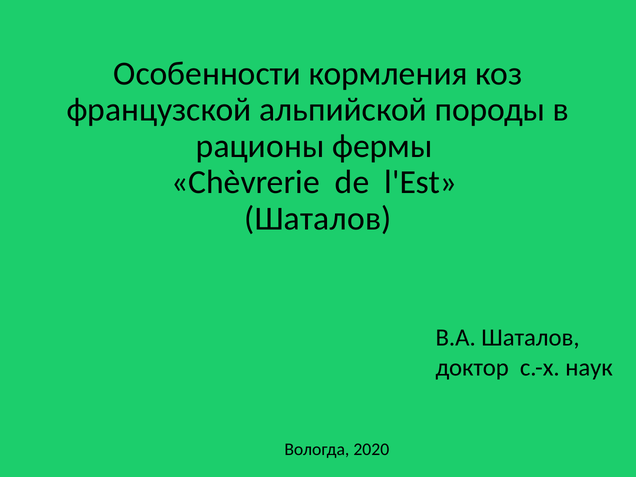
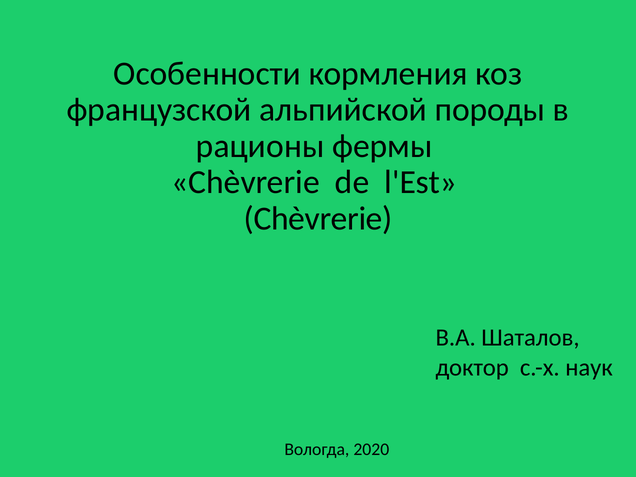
Шаталов at (318, 218): Шаталов -> Chèvrerie
